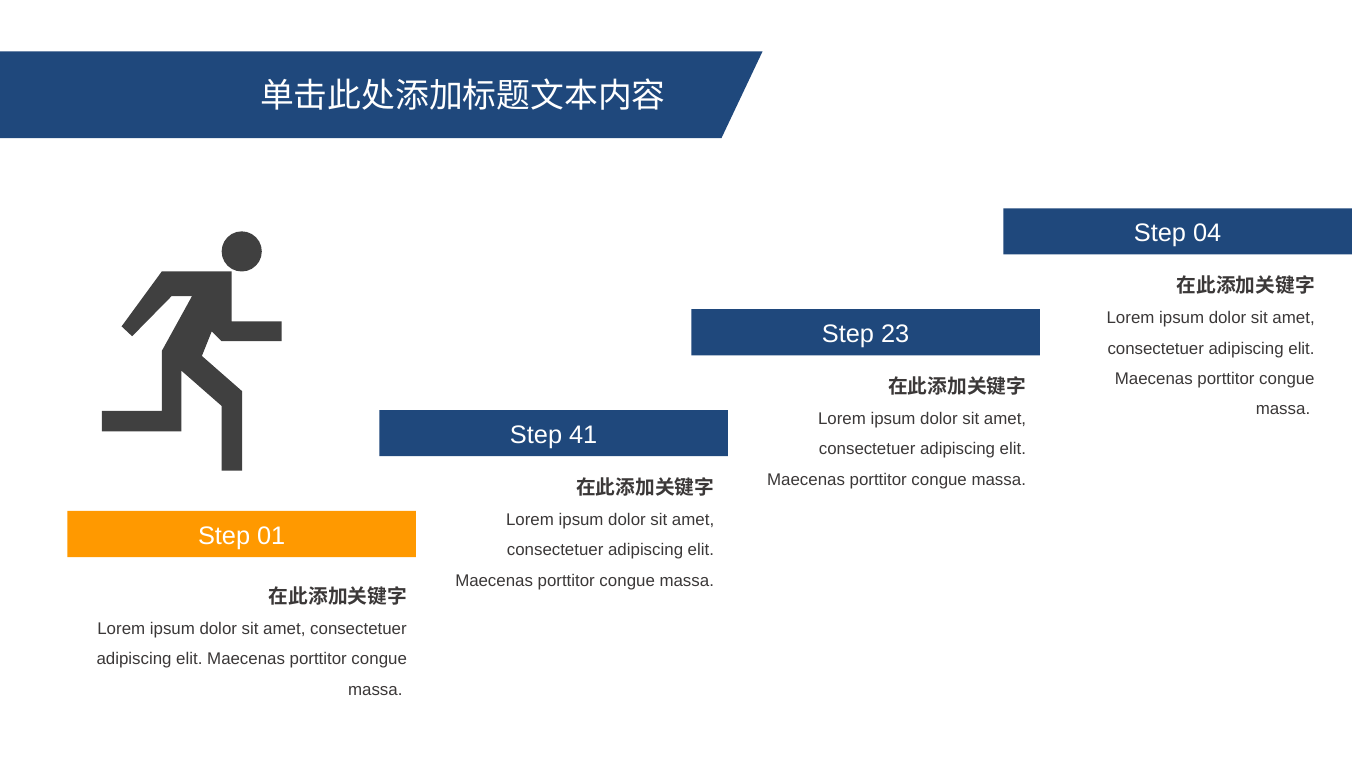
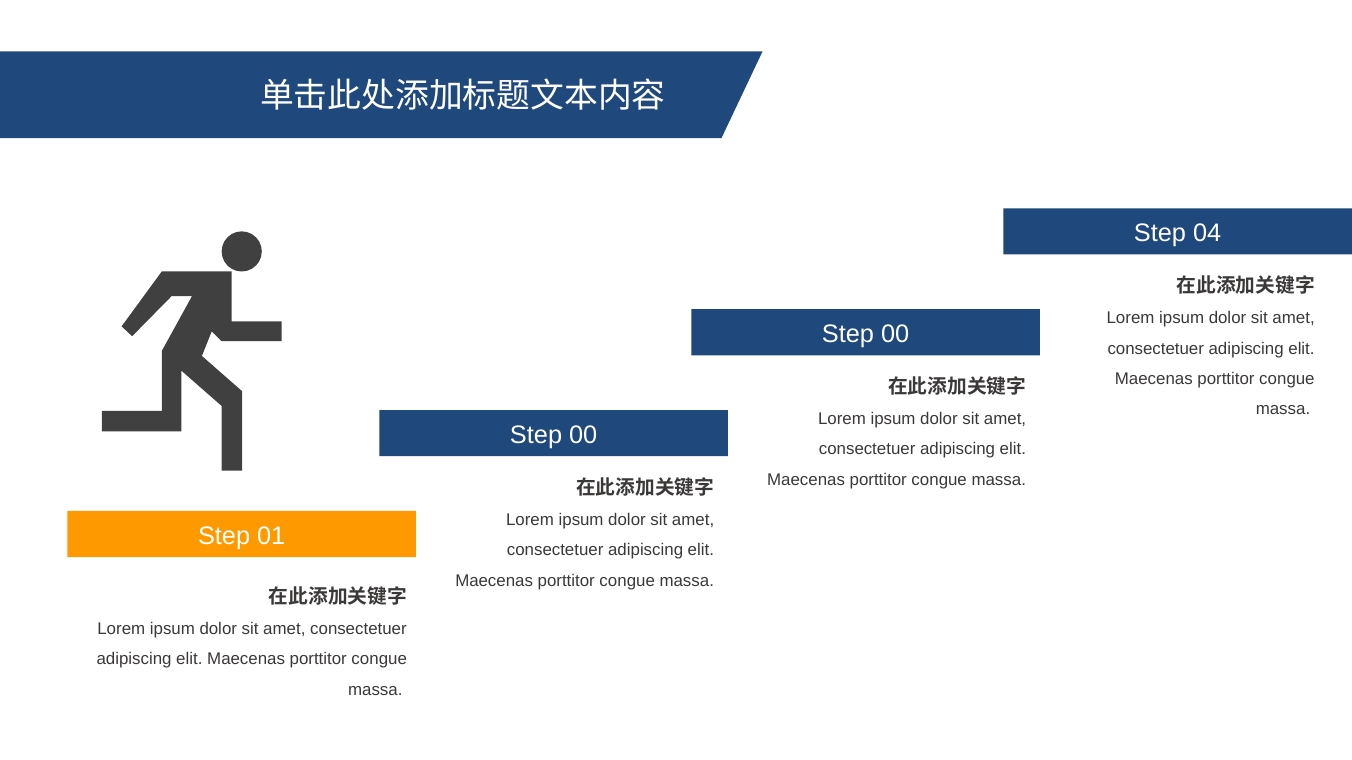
23 at (895, 334): 23 -> 00
41 at (583, 435): 41 -> 00
